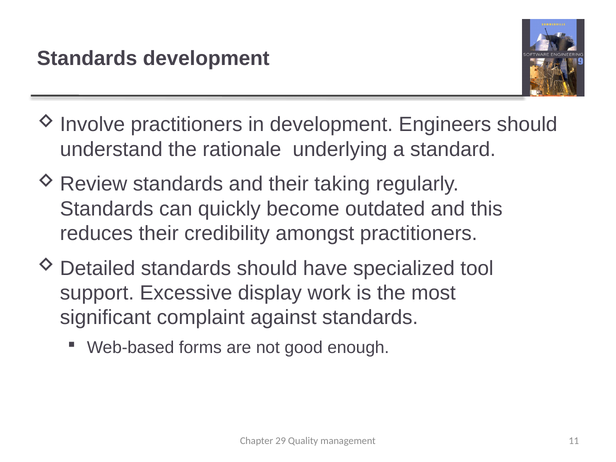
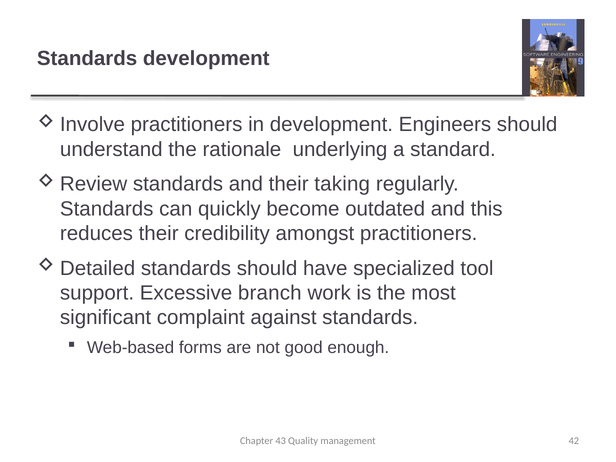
display: display -> branch
29: 29 -> 43
11: 11 -> 42
